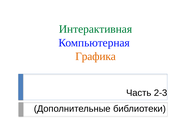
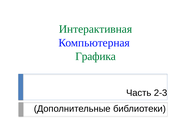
Графика colour: orange -> green
